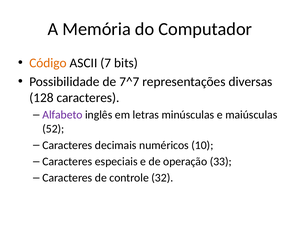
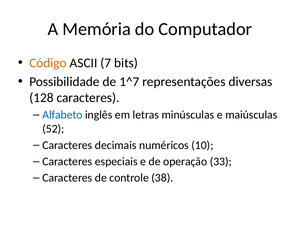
7^7: 7^7 -> 1^7
Alfabeto colour: purple -> blue
32: 32 -> 38
